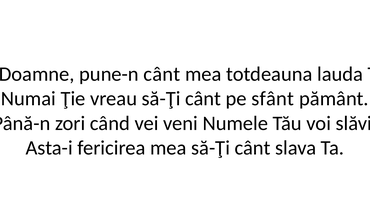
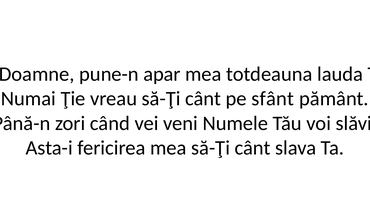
pune-n cânt: cânt -> apar
